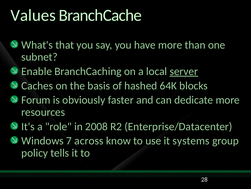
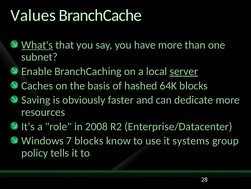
What's underline: none -> present
Forum: Forum -> Saving
7 across: across -> blocks
